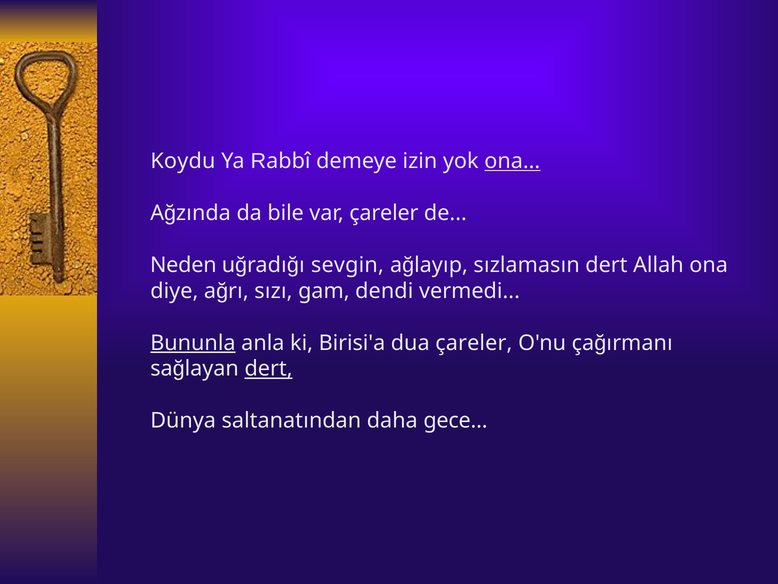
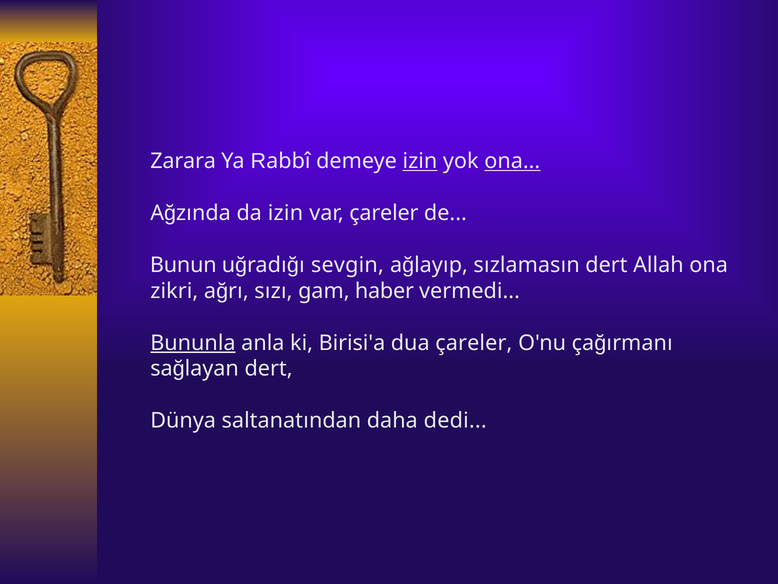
Koydu: Koydu -> Zarara
izin at (420, 161) underline: none -> present
da bile: bile -> izin
Neden: Neden -> Bunun
diye: diye -> zikri
dendi: dendi -> haber
dert at (269, 369) underline: present -> none
gece: gece -> dedi
